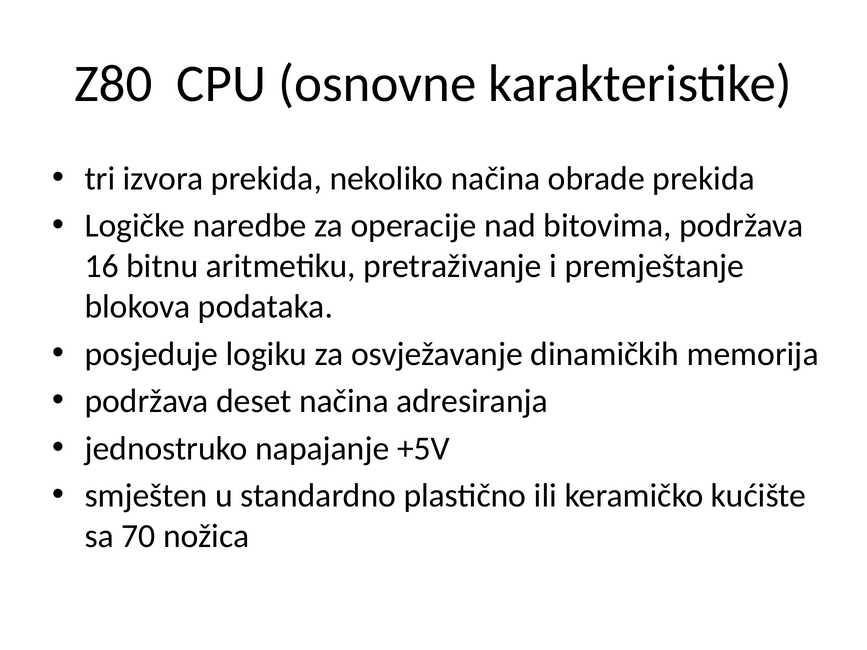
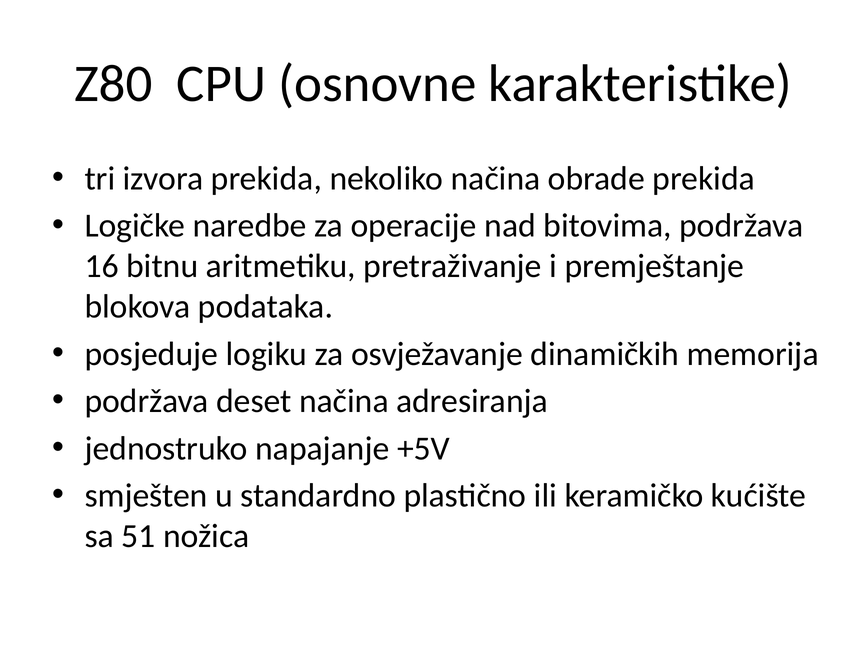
70: 70 -> 51
